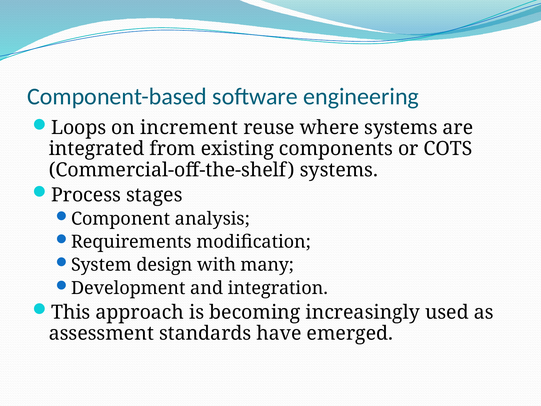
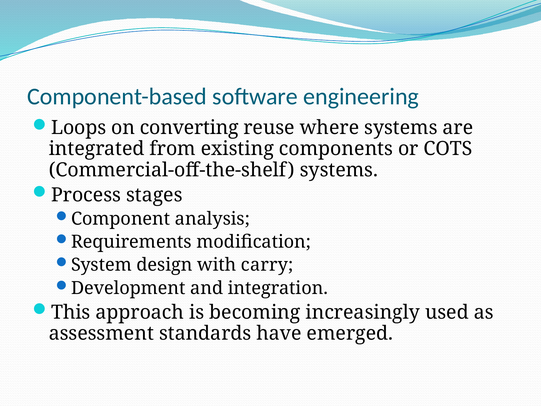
increment: increment -> converting
many: many -> carry
